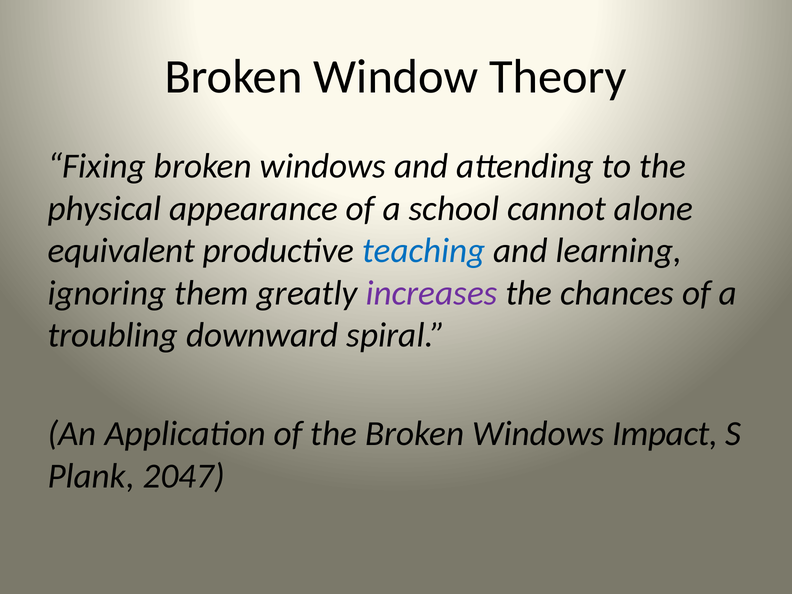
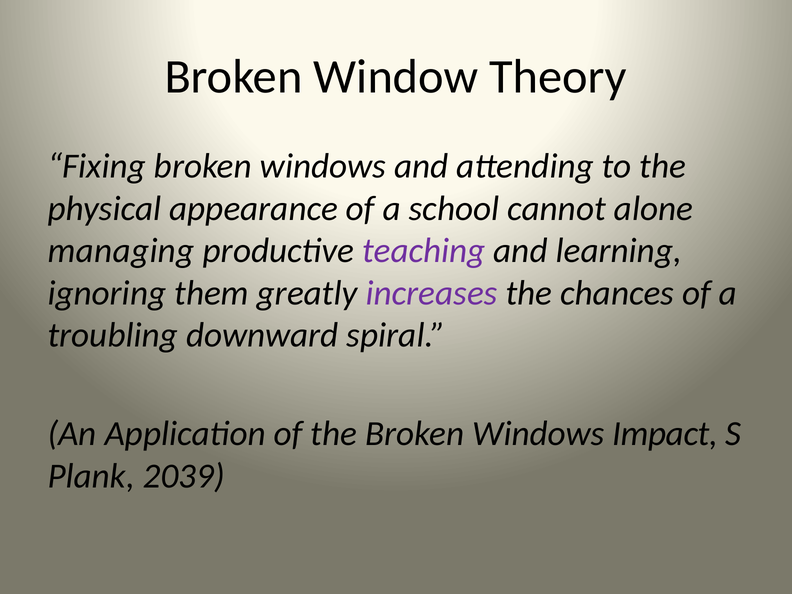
equivalent: equivalent -> managing
teaching colour: blue -> purple
2047: 2047 -> 2039
